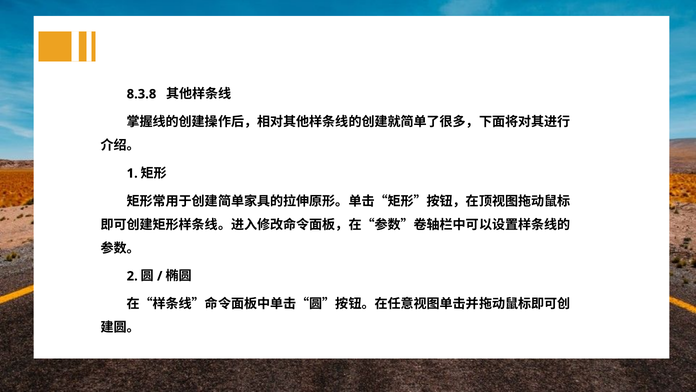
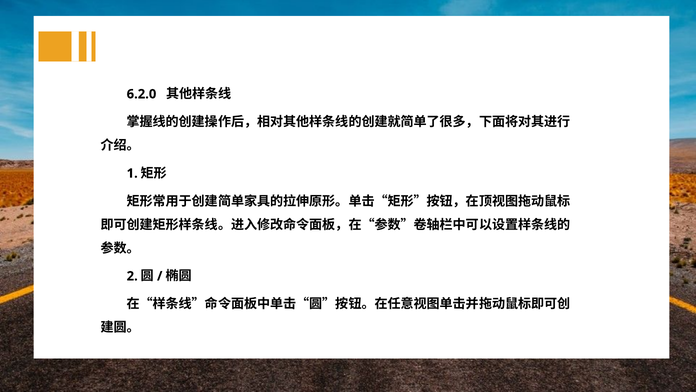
8.3.8: 8.3.8 -> 6.2.0
